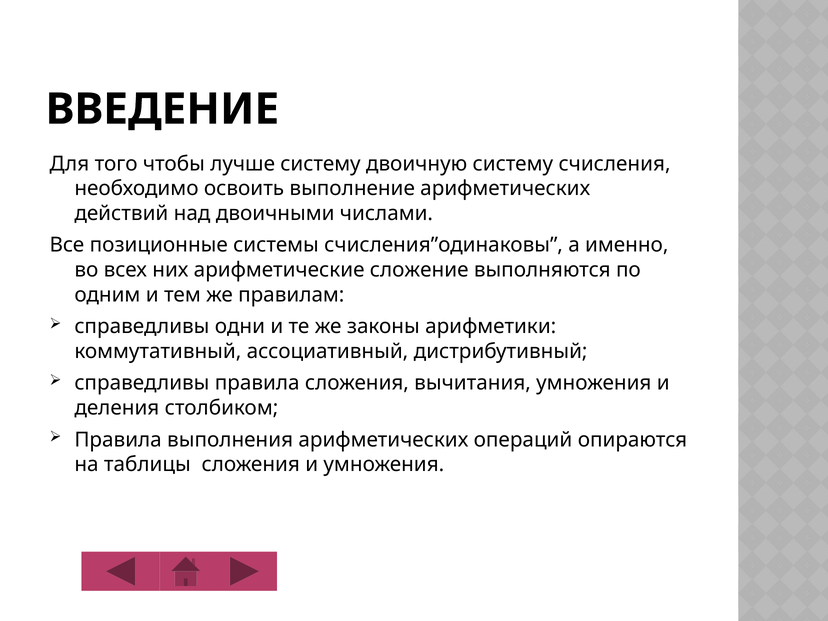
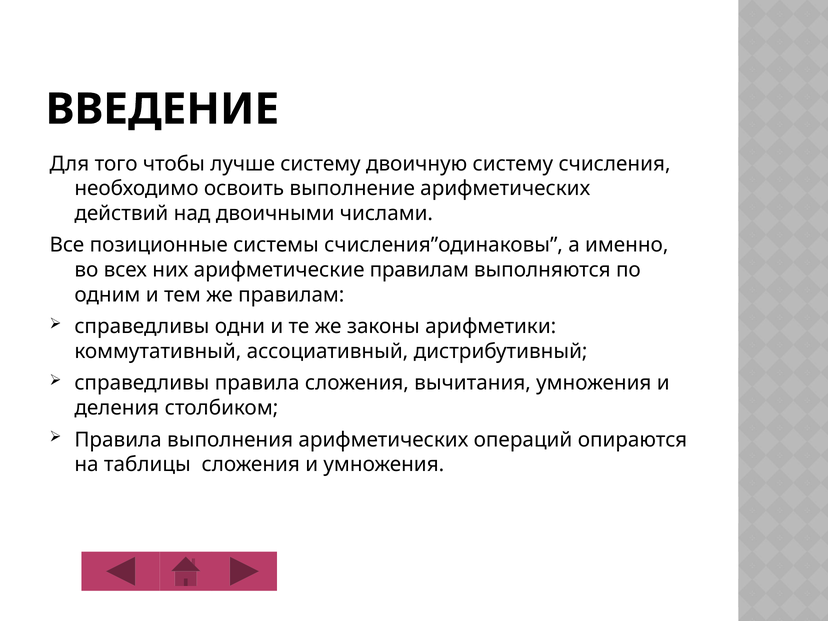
арифметические сложение: сложение -> правилам
